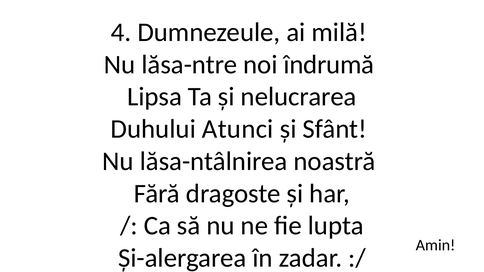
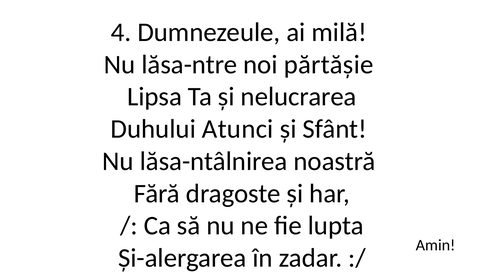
îndrumă: îndrumă -> părtășie
